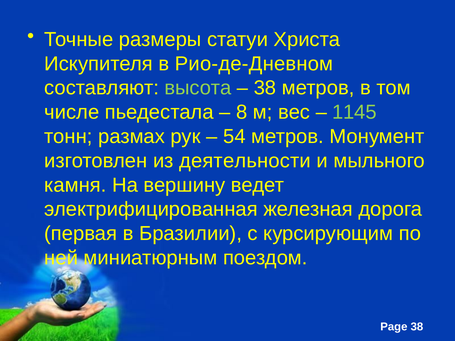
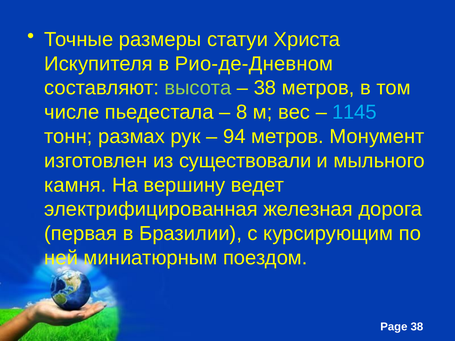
1145 colour: light green -> light blue
54: 54 -> 94
деятельности: деятельности -> существовали
